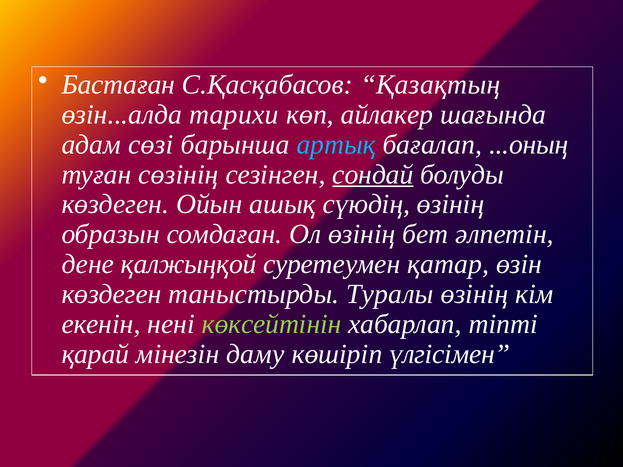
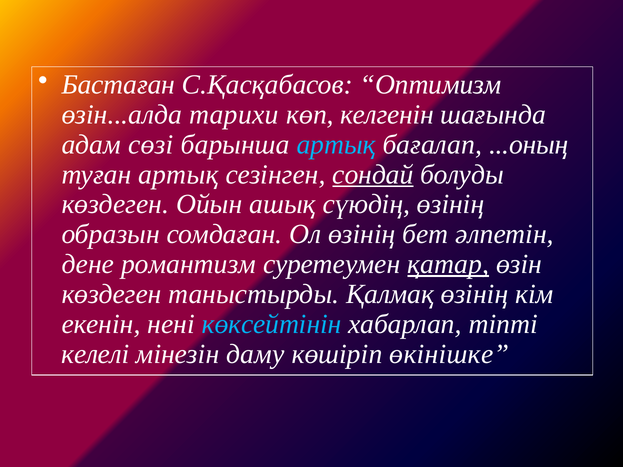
Қазақтың: Қазақтың -> Оптимизм
айлакер: айлакер -> келгенін
туған сөзінің: сөзінің -> артық
қалжыңқой: қалжыңқой -> романтизм
қатар underline: none -> present
Туралы: Туралы -> Қалмақ
көксейтінін colour: light green -> light blue
қарай: қарай -> келелі
үлгісімен: үлгісімен -> өкінішке
